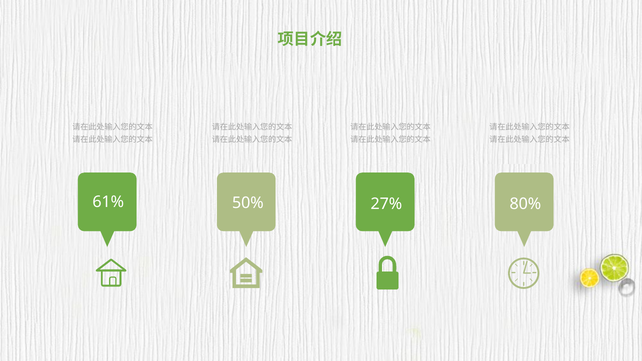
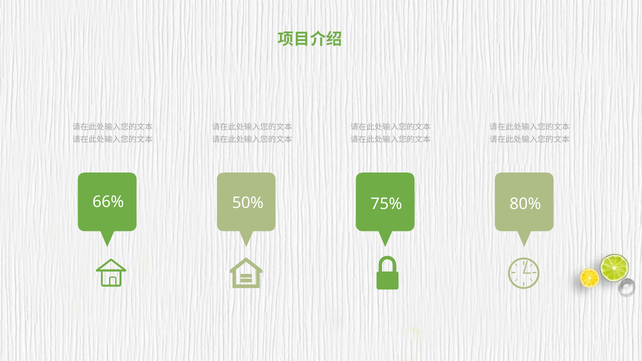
61%: 61% -> 66%
27%: 27% -> 75%
